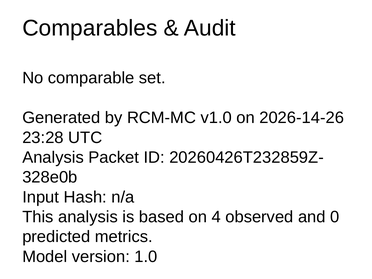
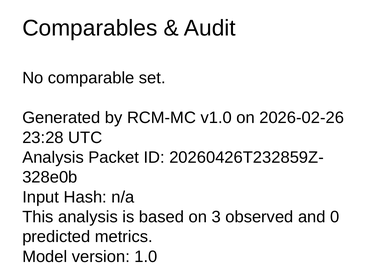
2026-14-26: 2026-14-26 -> 2026-02-26
4: 4 -> 3
